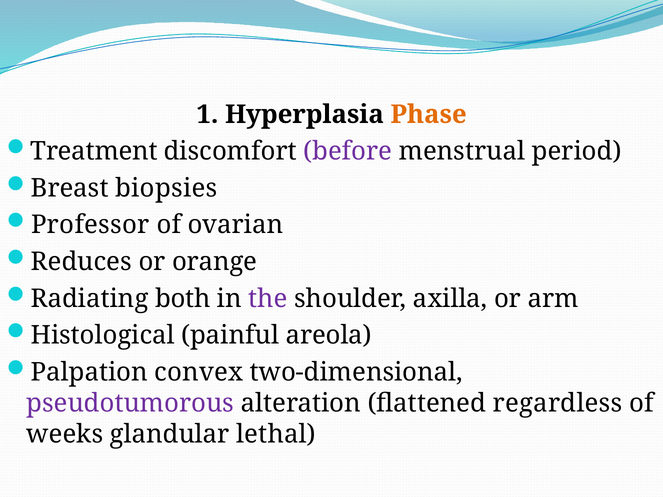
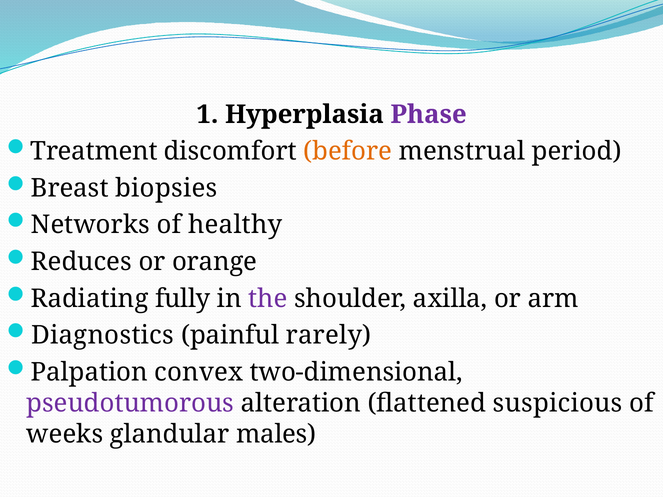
Phase colour: orange -> purple
before colour: purple -> orange
Professor: Professor -> Networks
ovarian: ovarian -> healthy
both: both -> fully
Histological: Histological -> Diagnostics
areola: areola -> rarely
regardless: regardless -> suspicious
lethal: lethal -> males
